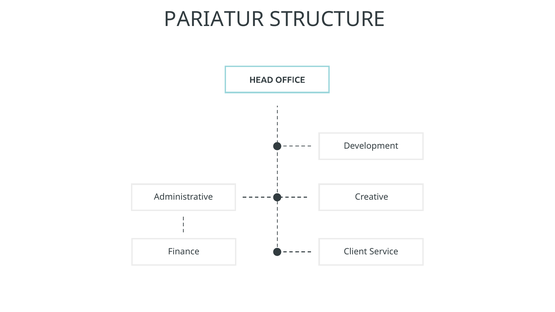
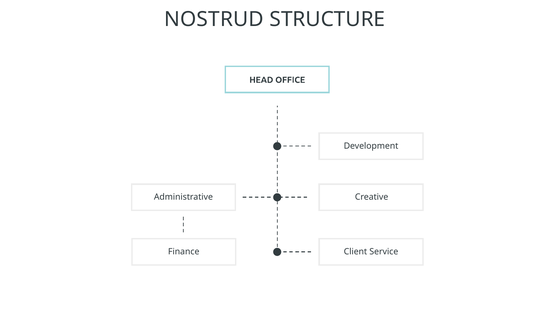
PARIATUR: PARIATUR -> NOSTRUD
